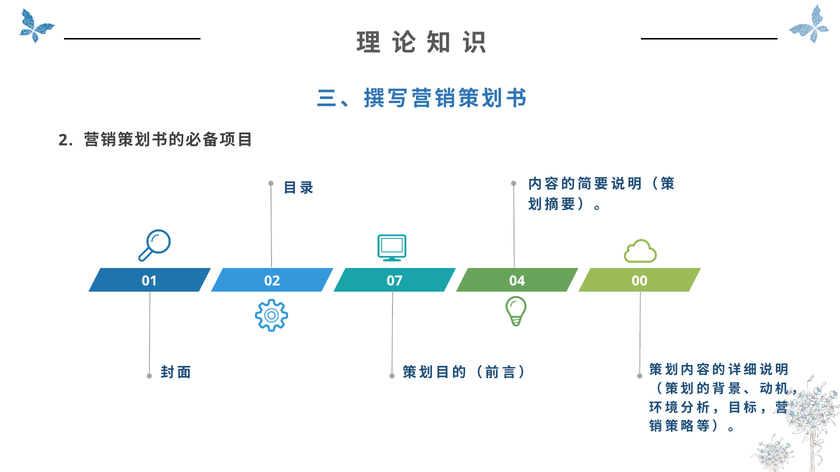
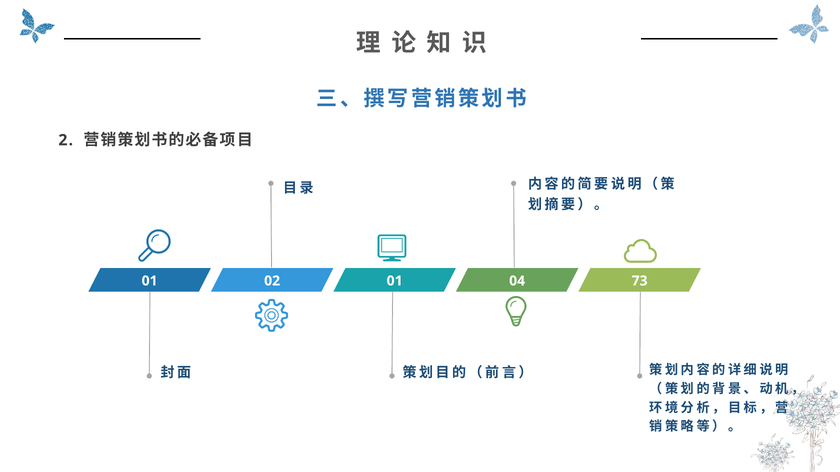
02 07: 07 -> 01
00: 00 -> 73
